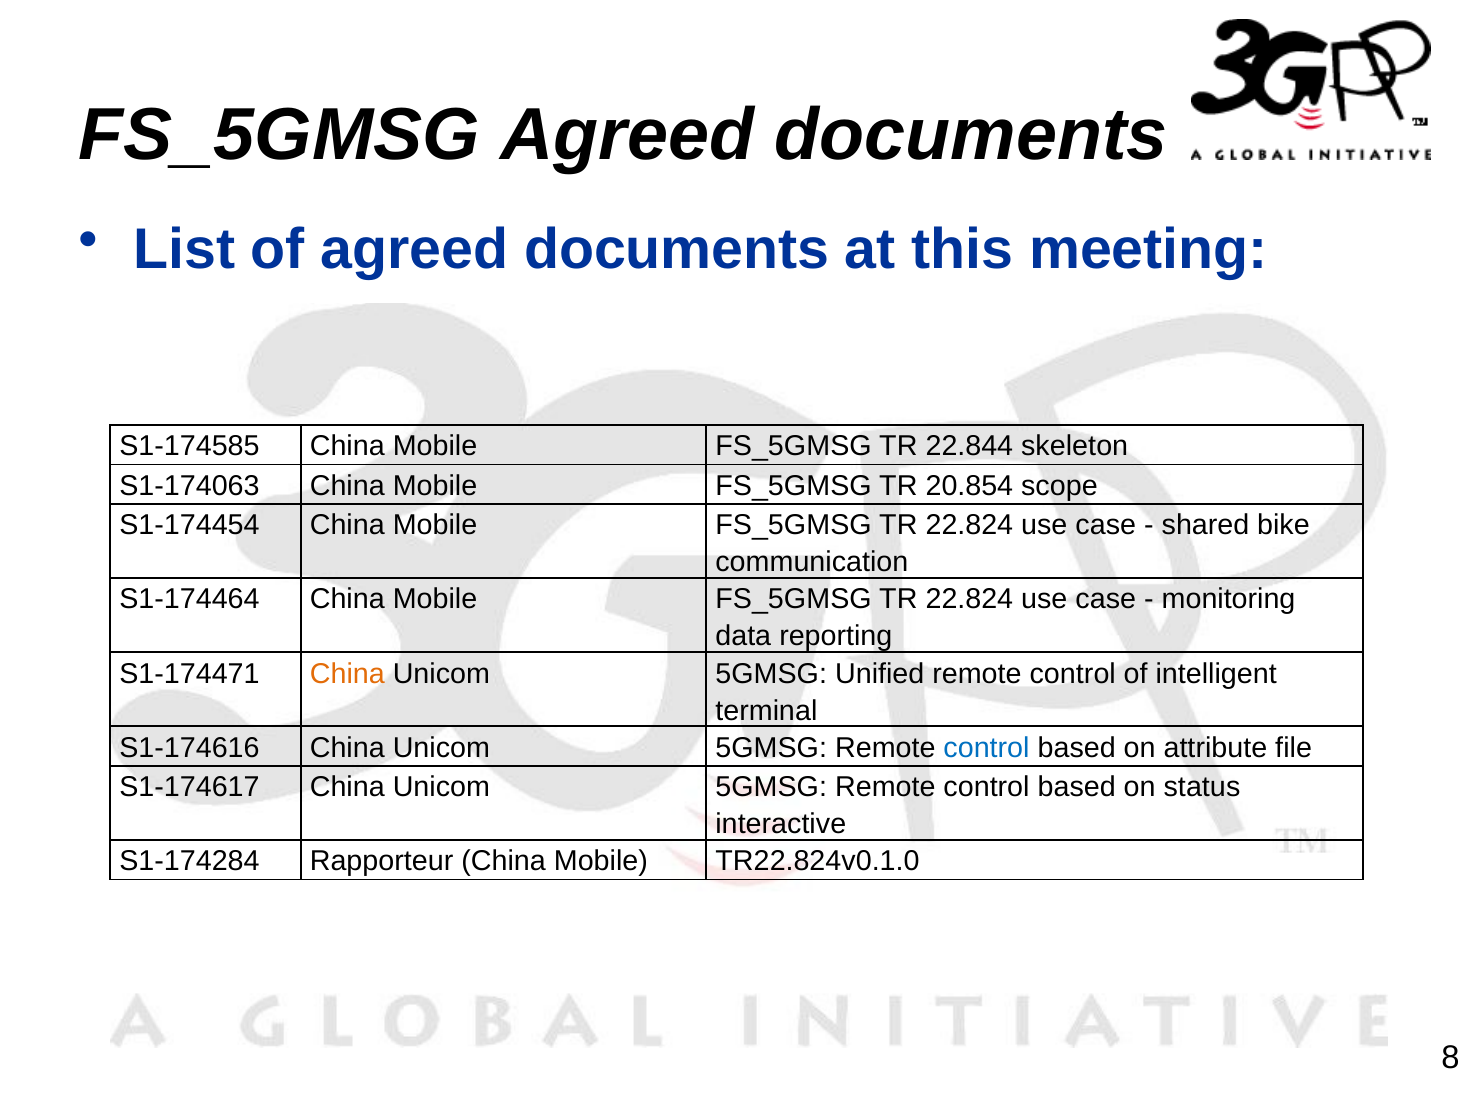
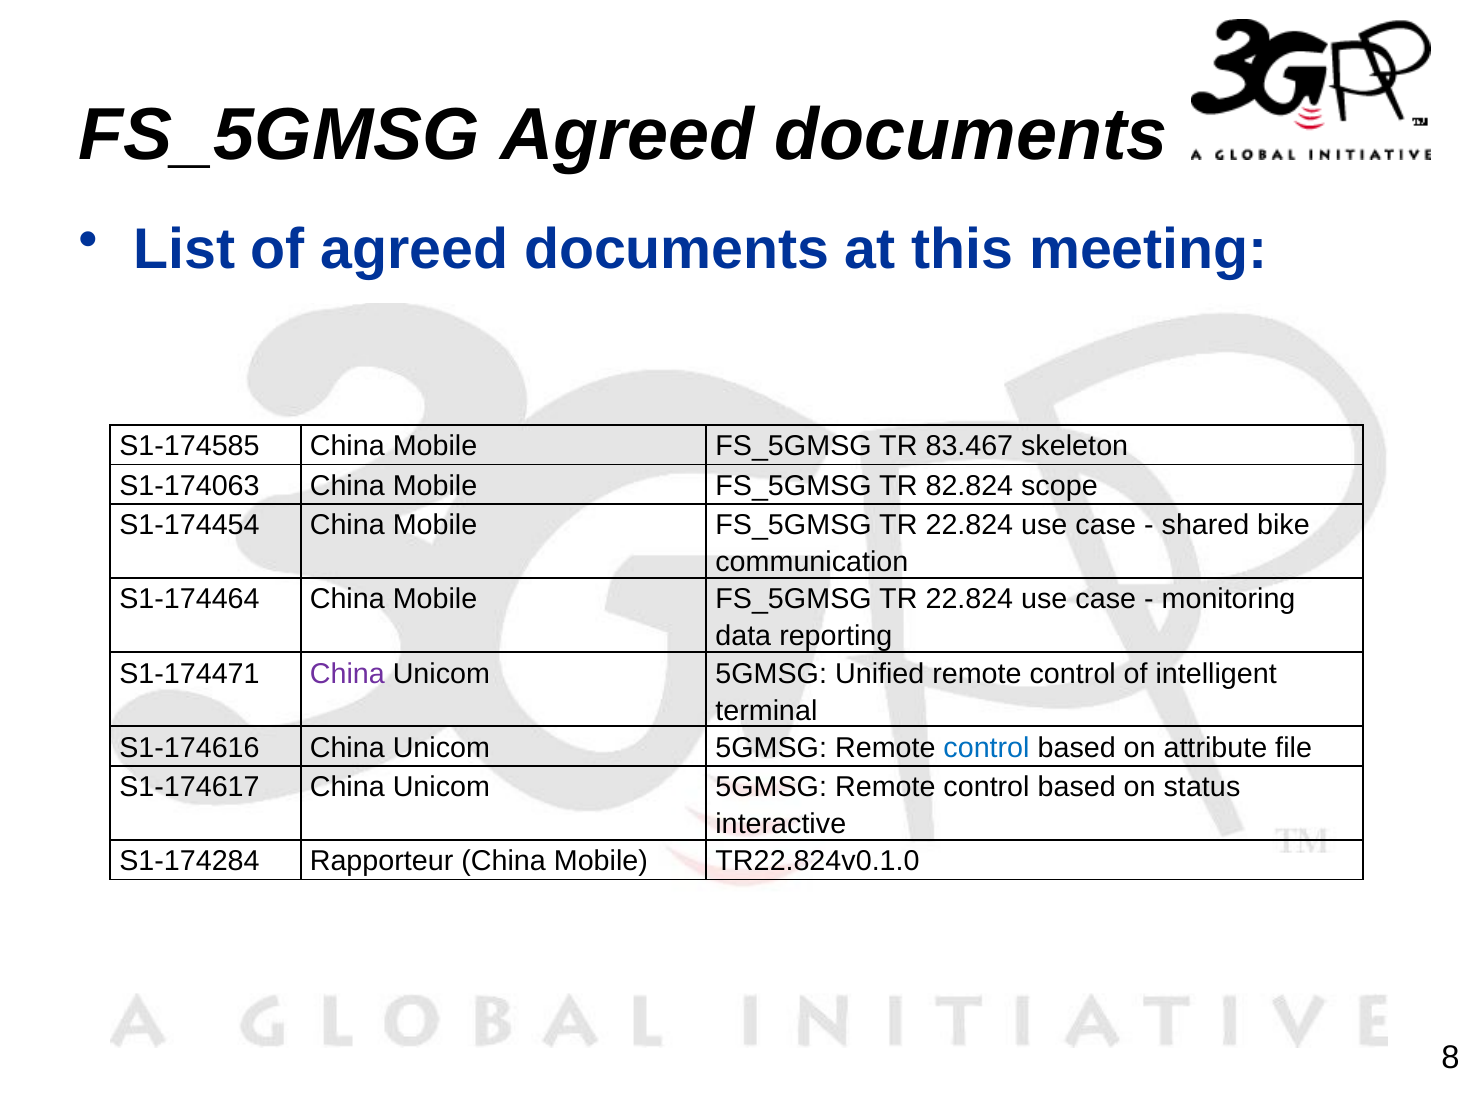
22.844: 22.844 -> 83.467
20.854: 20.854 -> 82.824
China at (347, 674) colour: orange -> purple
